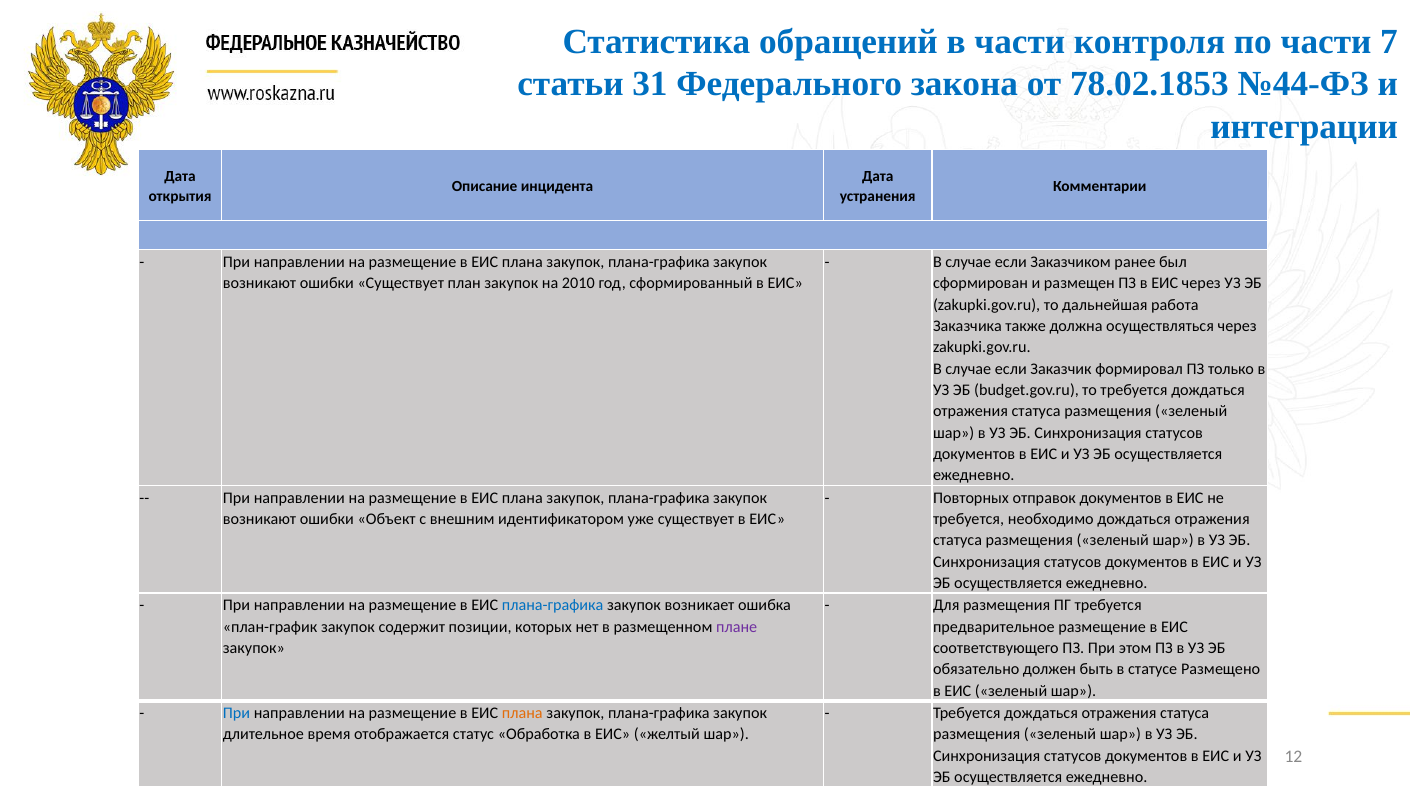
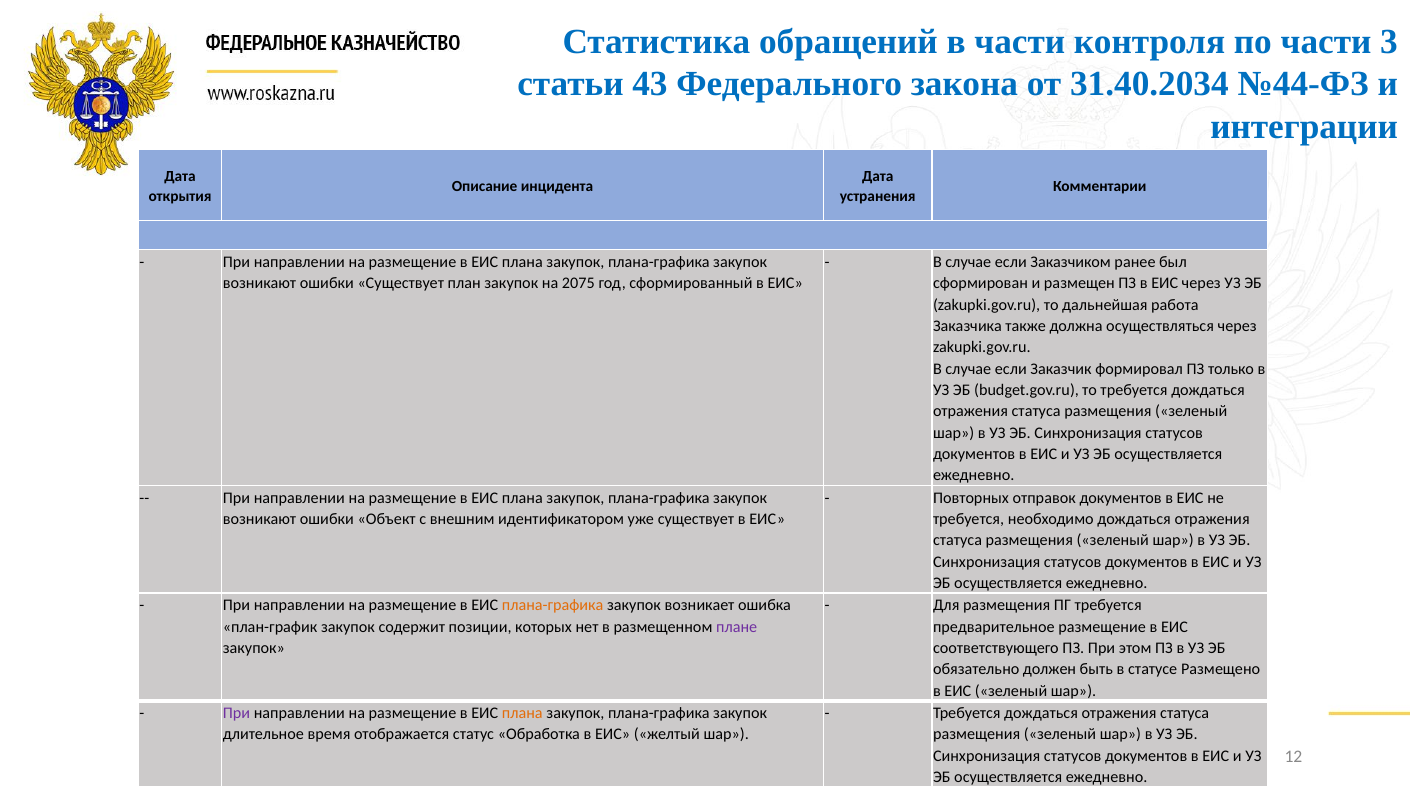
7: 7 -> 3
31: 31 -> 43
78.02.1853: 78.02.1853 -> 31.40.2034
2010: 2010 -> 2075
плана-графика at (553, 606) colour: blue -> orange
При at (236, 713) colour: blue -> purple
